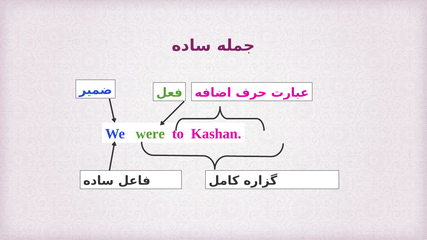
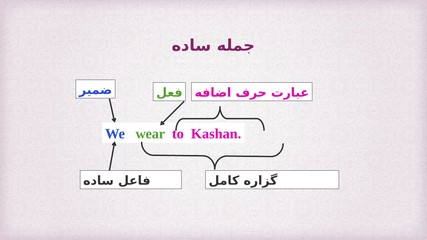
were: were -> wear
